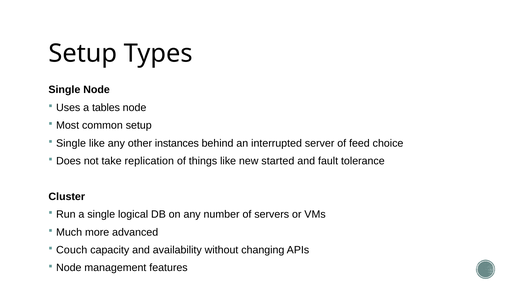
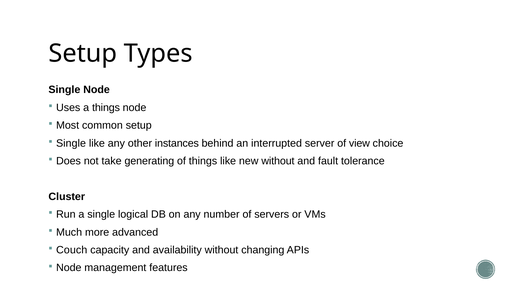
a tables: tables -> things
feed: feed -> view
replication: replication -> generating
new started: started -> without
